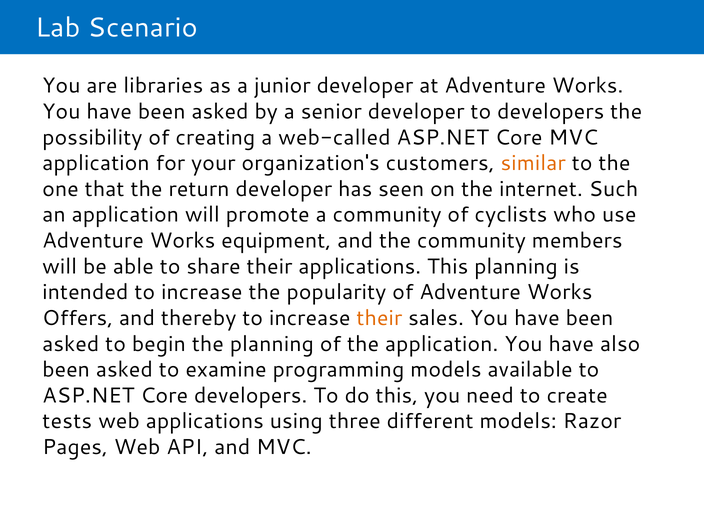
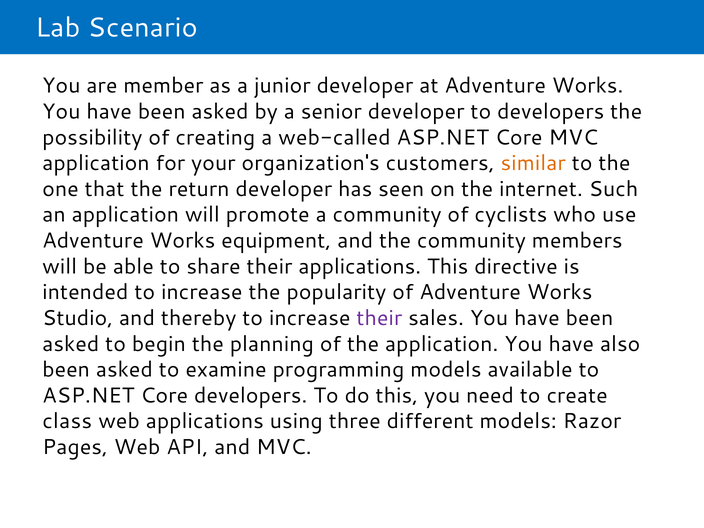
libraries: libraries -> member
This planning: planning -> directive
Offers: Offers -> Studio
their at (379, 318) colour: orange -> purple
tests: tests -> class
